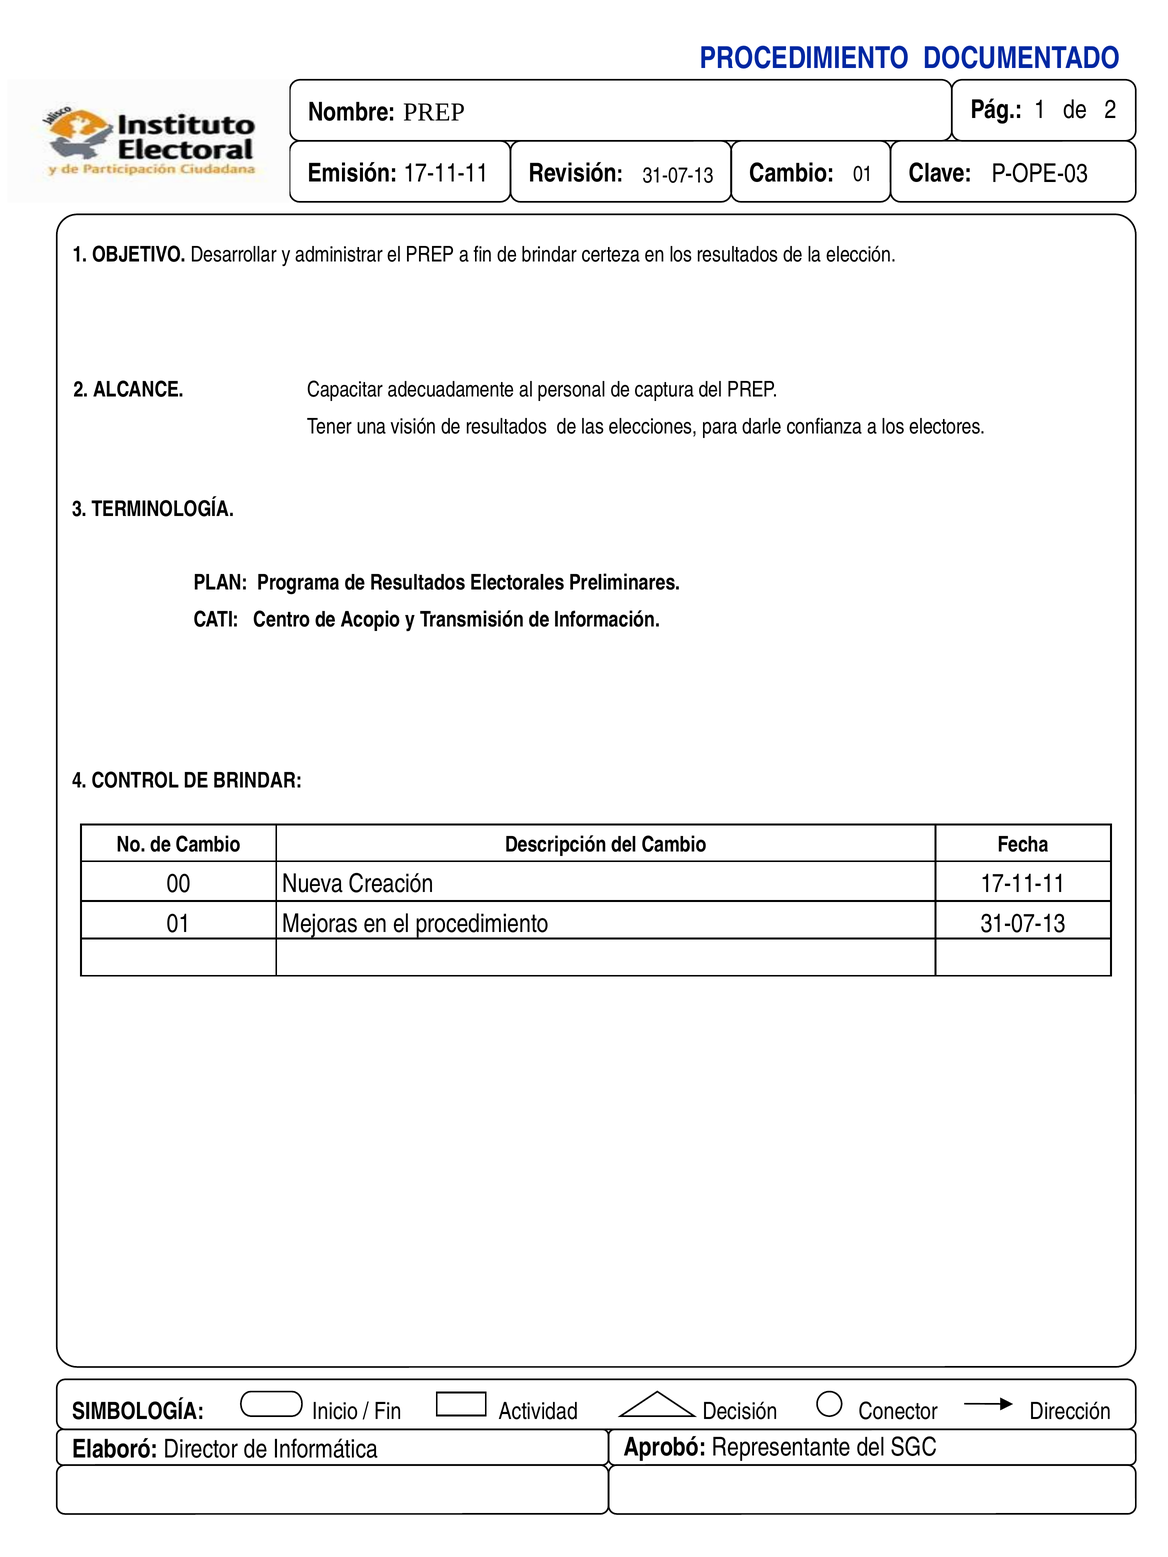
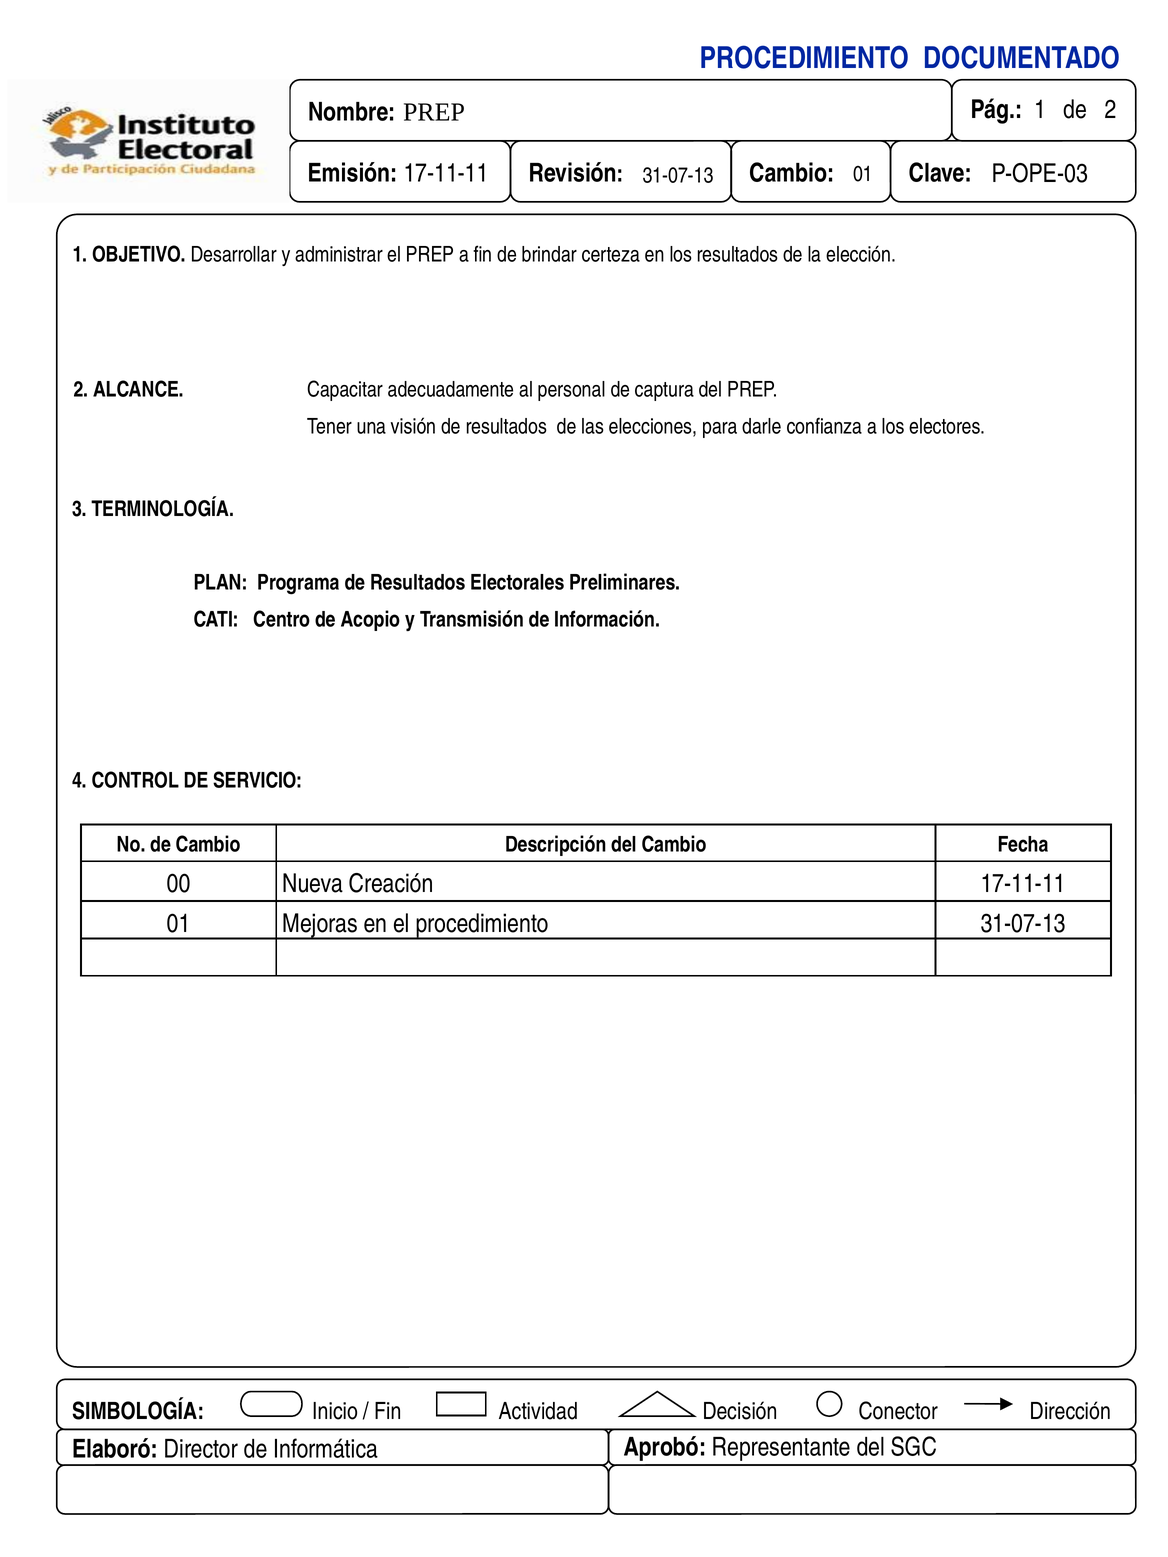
CONTROL DE BRINDAR: BRINDAR -> SERVICIO
